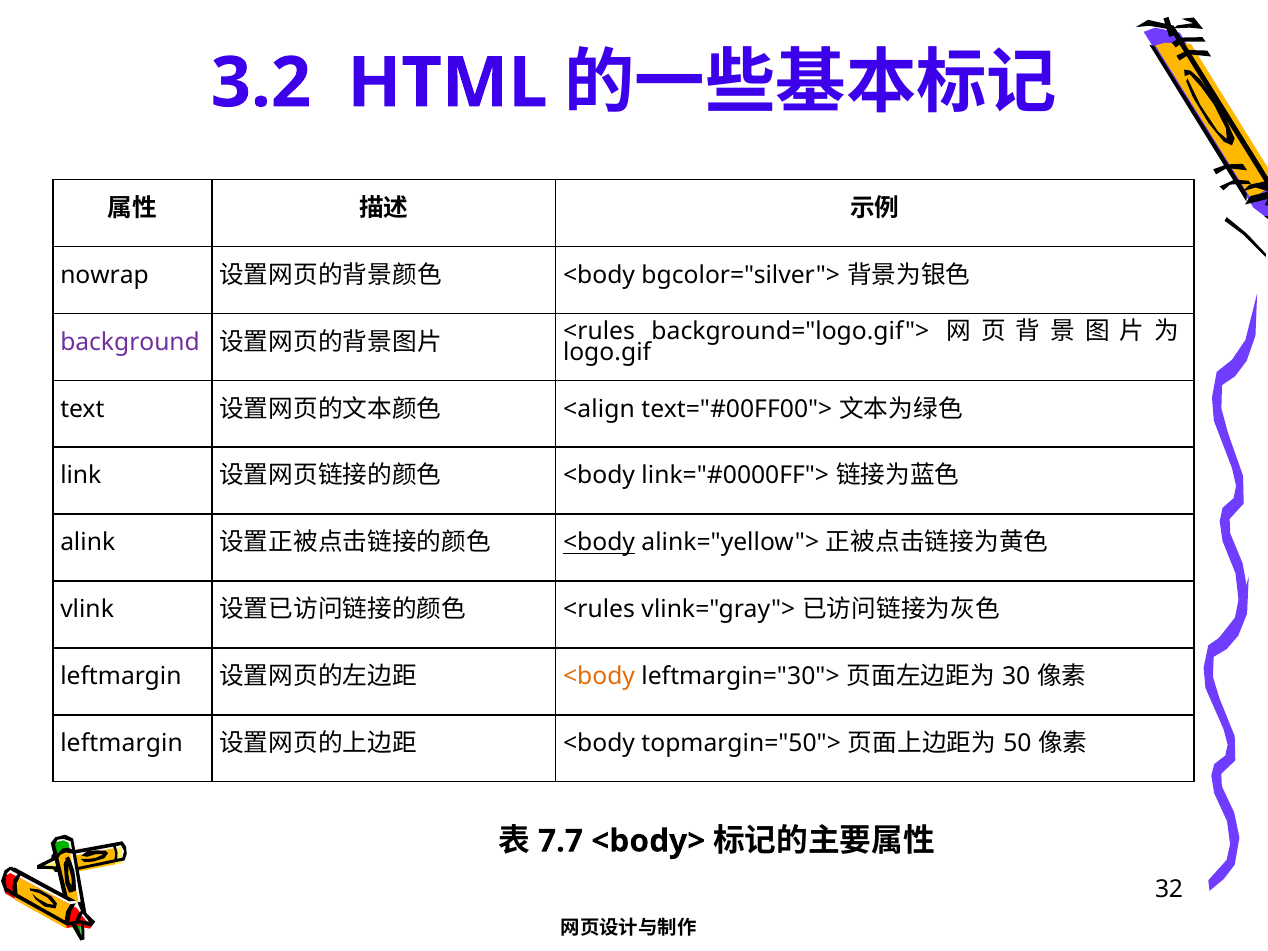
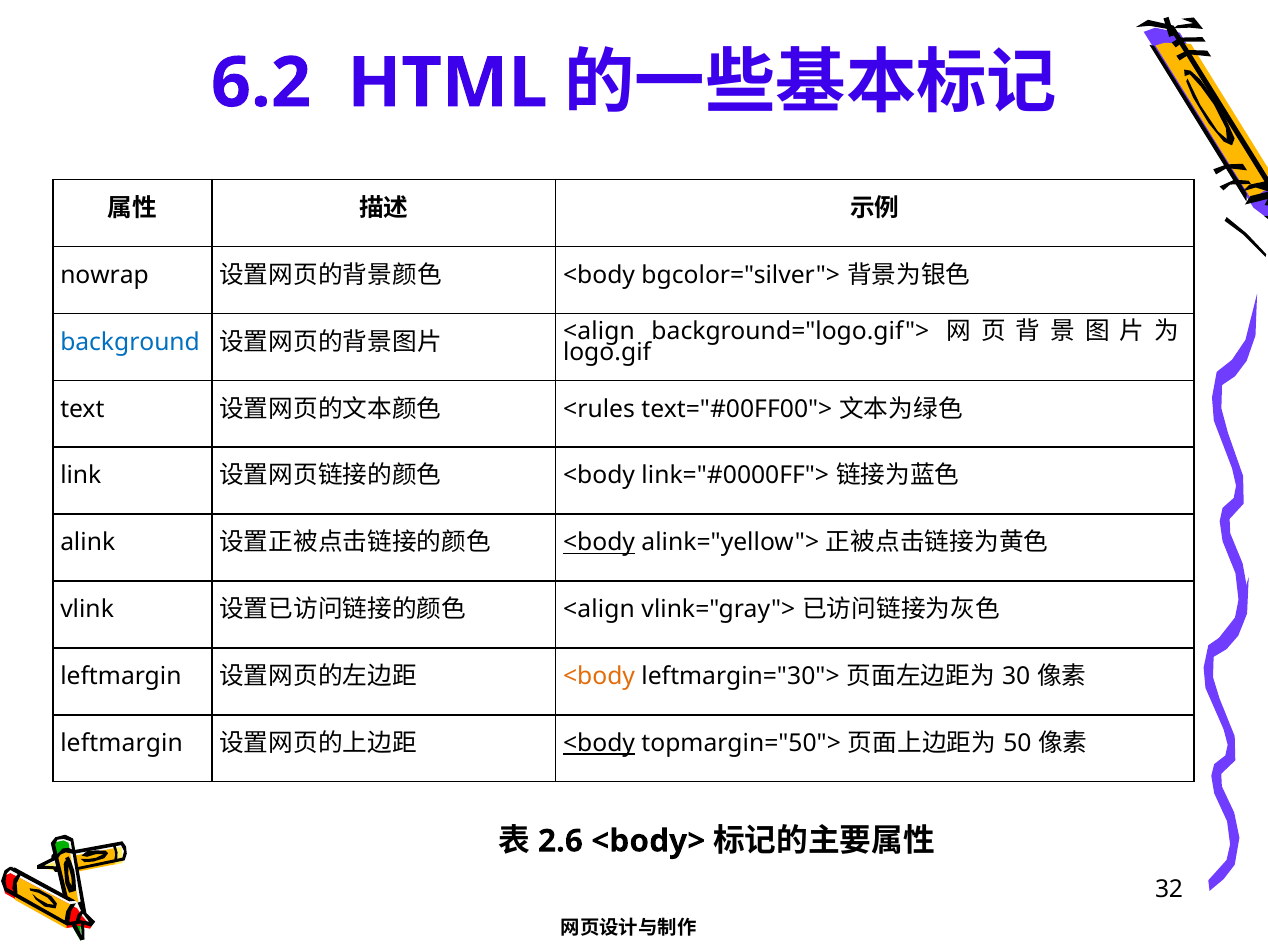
3.2: 3.2 -> 6.2
background colour: purple -> blue
<rules at (599, 332): <rules -> <align
<align: <align -> <rules
<rules at (599, 610): <rules -> <align
<body at (599, 743) underline: none -> present
7.7: 7.7 -> 2.6
